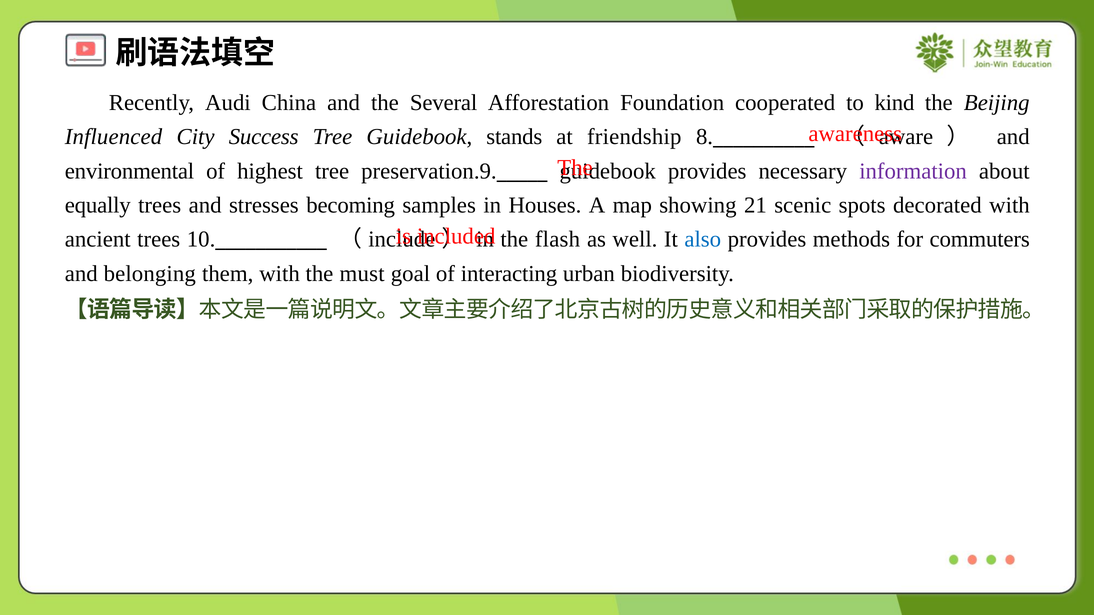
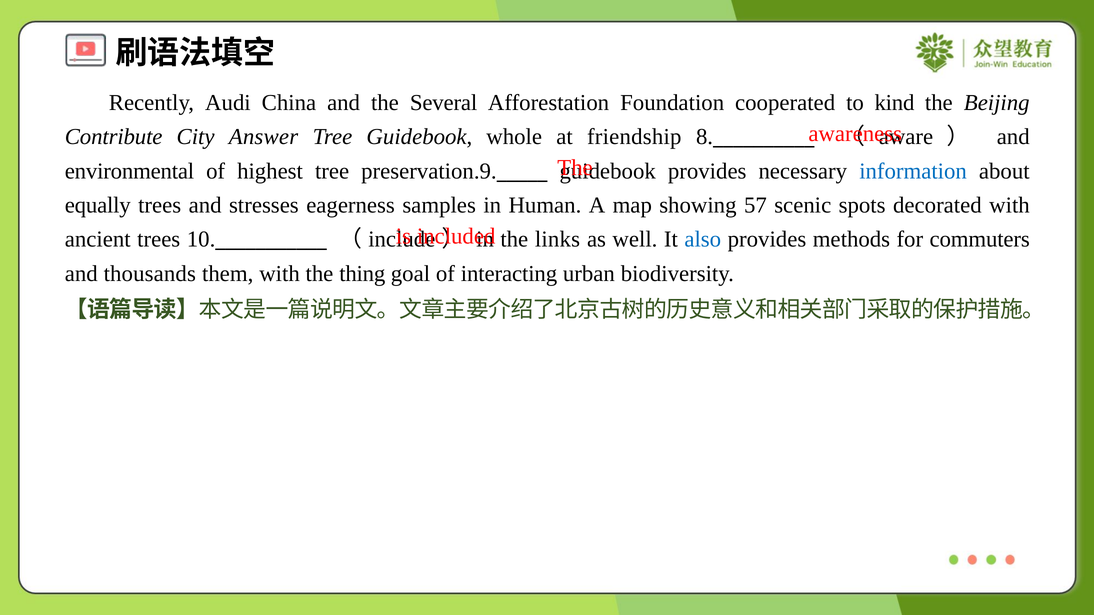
Influenced: Influenced -> Contribute
Success: Success -> Answer
stands: stands -> whole
information colour: purple -> blue
becoming: becoming -> eagerness
Houses: Houses -> Human
21: 21 -> 57
flash: flash -> links
belonging: belonging -> thousands
must: must -> thing
